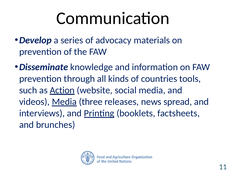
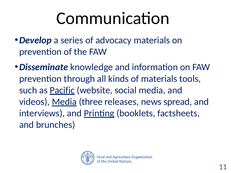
of countries: countries -> materials
Action: Action -> Pacific
